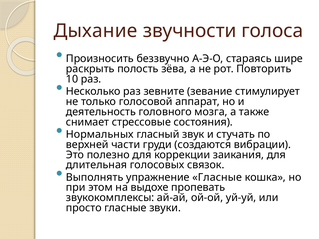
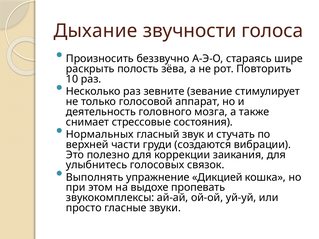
длительная: длительная -> улыбнитесь
упражнение Гласные: Гласные -> Дикцией
